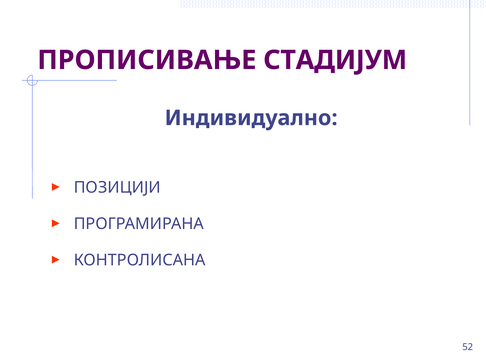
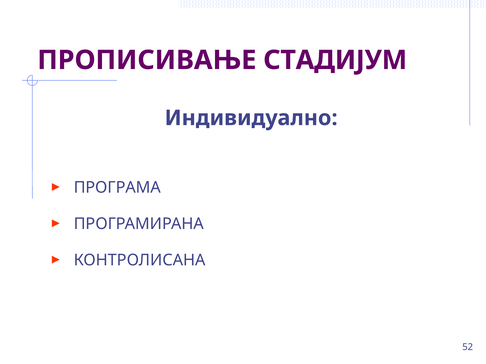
ПОЗИЦИЈИ: ПОЗИЦИЈИ -> ПРОГРАМА
